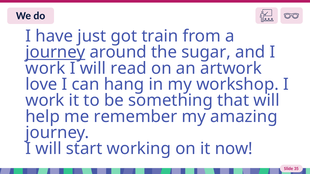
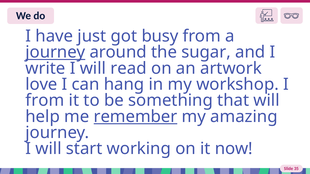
train: train -> busy
work at (45, 68): work -> write
work at (45, 101): work -> from
remember underline: none -> present
